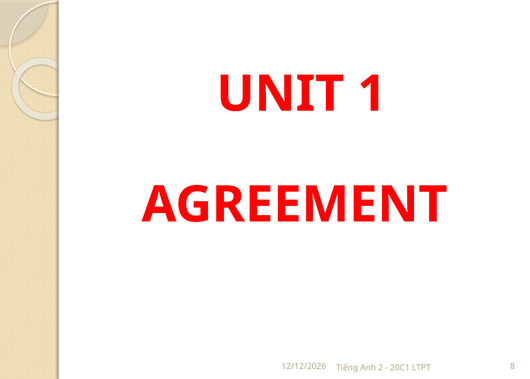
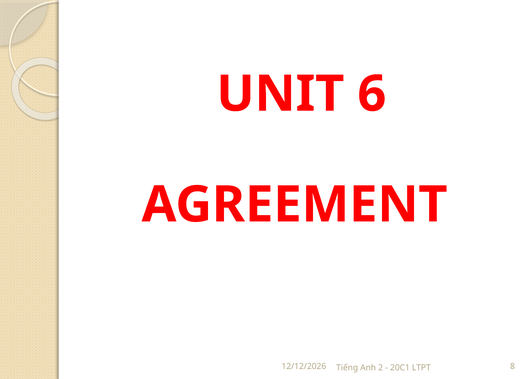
1: 1 -> 6
